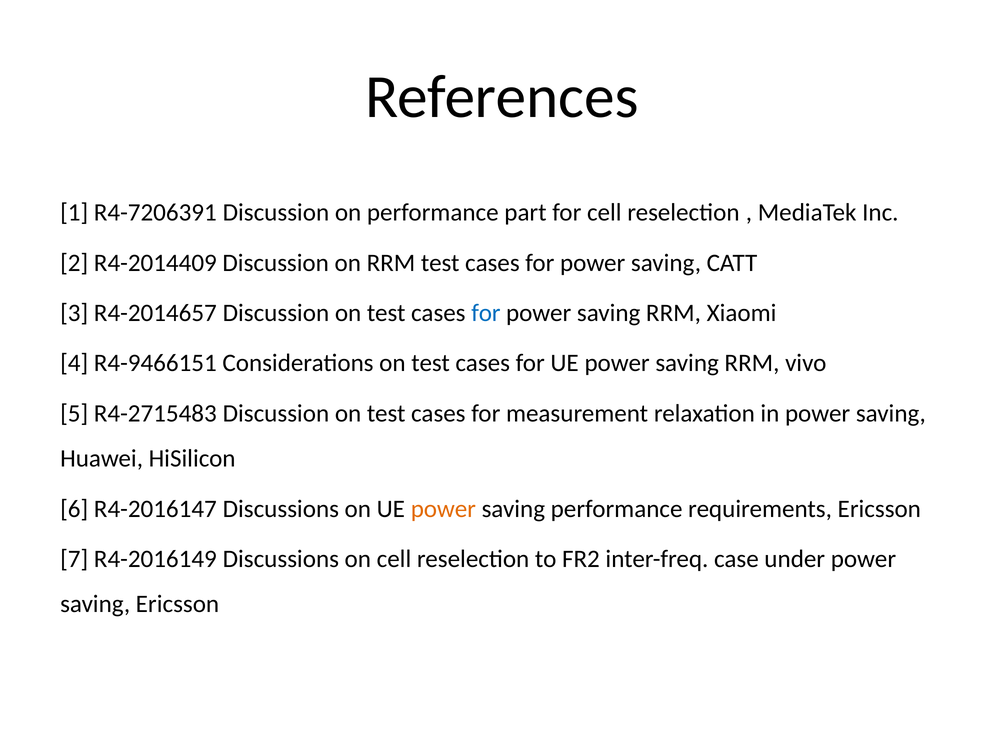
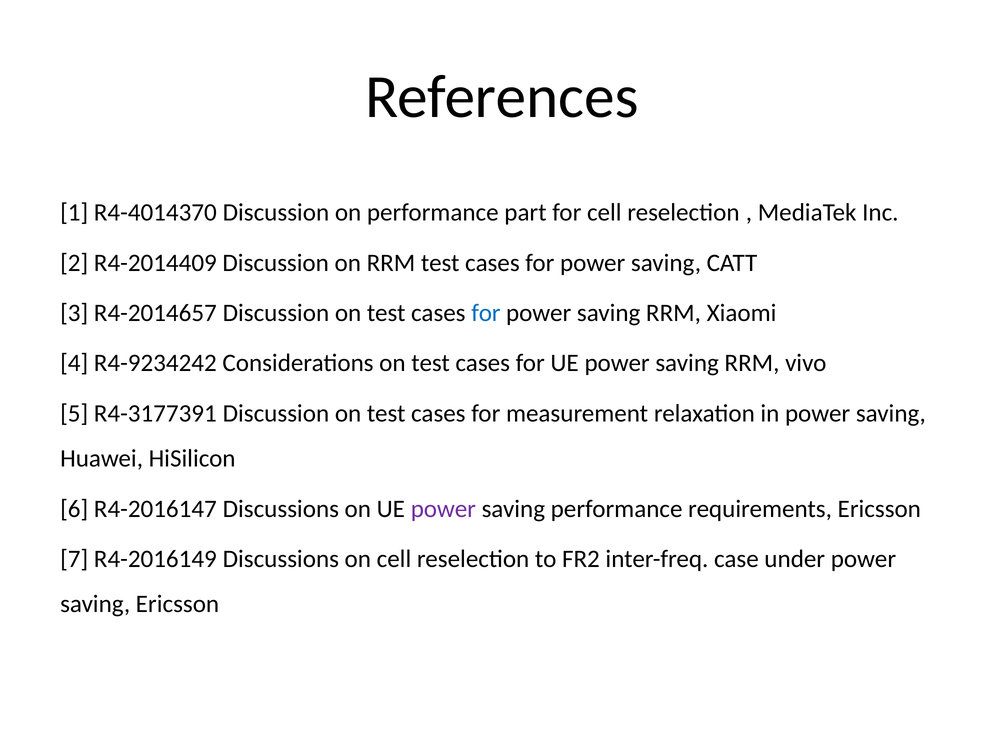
R4-7206391: R4-7206391 -> R4-4014370
R4-9466151: R4-9466151 -> R4-9234242
R4-2715483: R4-2715483 -> R4-3177391
power at (443, 509) colour: orange -> purple
